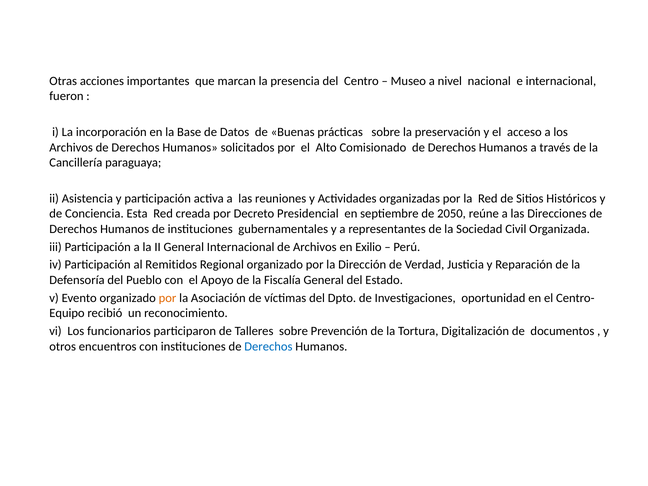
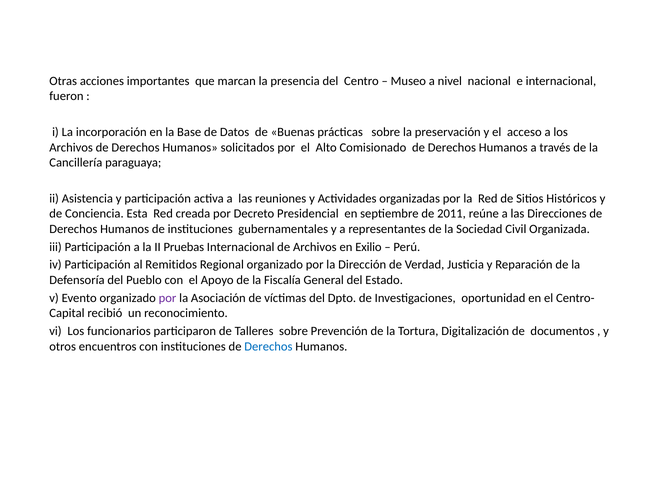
2050: 2050 -> 2011
II General: General -> Pruebas
por at (167, 298) colour: orange -> purple
Equipo: Equipo -> Capital
